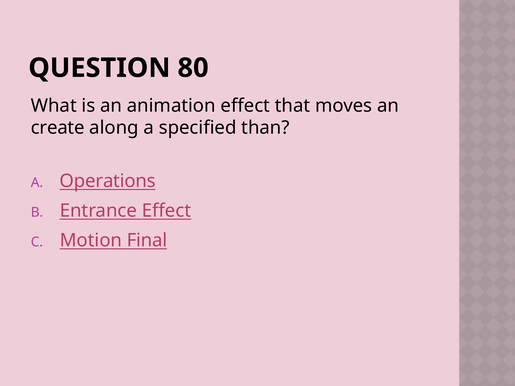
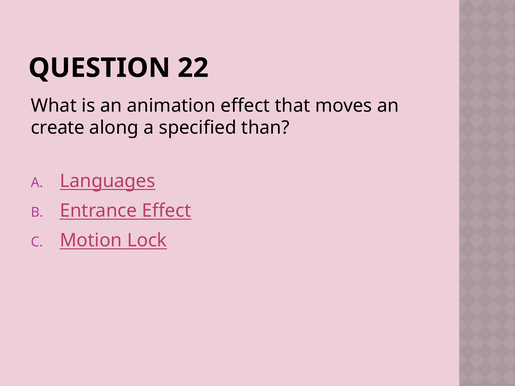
80: 80 -> 22
Operations: Operations -> Languages
Final: Final -> Lock
